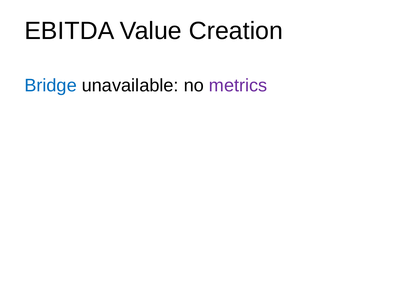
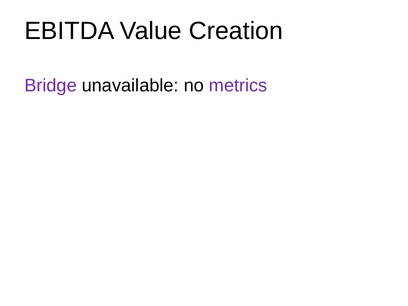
Bridge colour: blue -> purple
